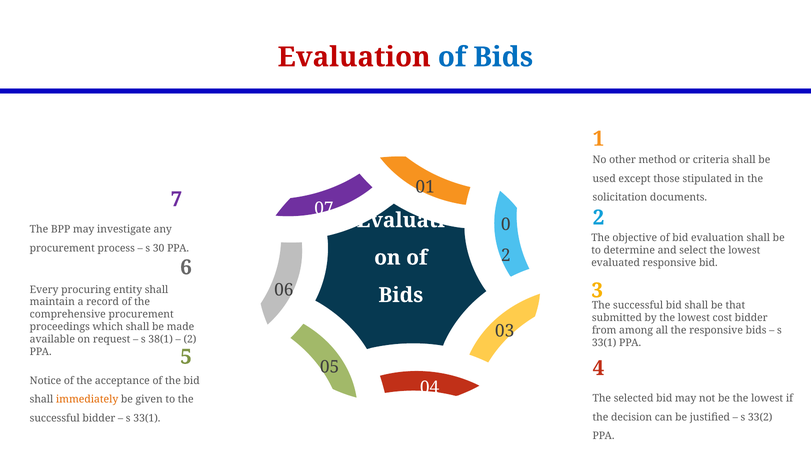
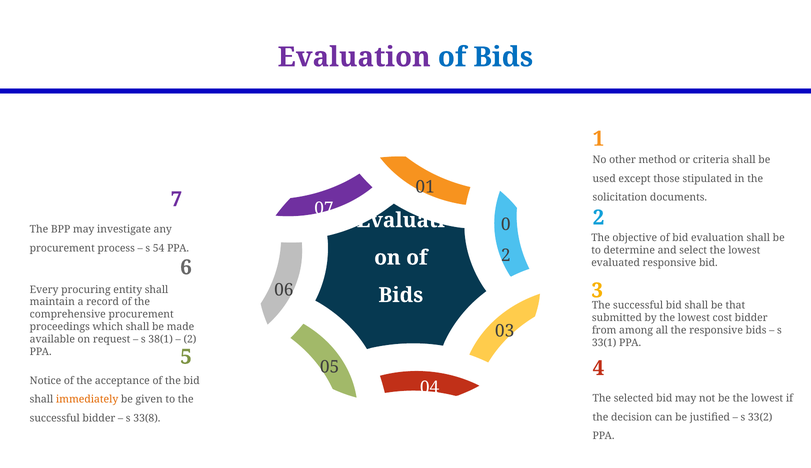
Evaluation at (354, 57) colour: red -> purple
30: 30 -> 54
33(1 at (147, 418): 33(1 -> 33(8
